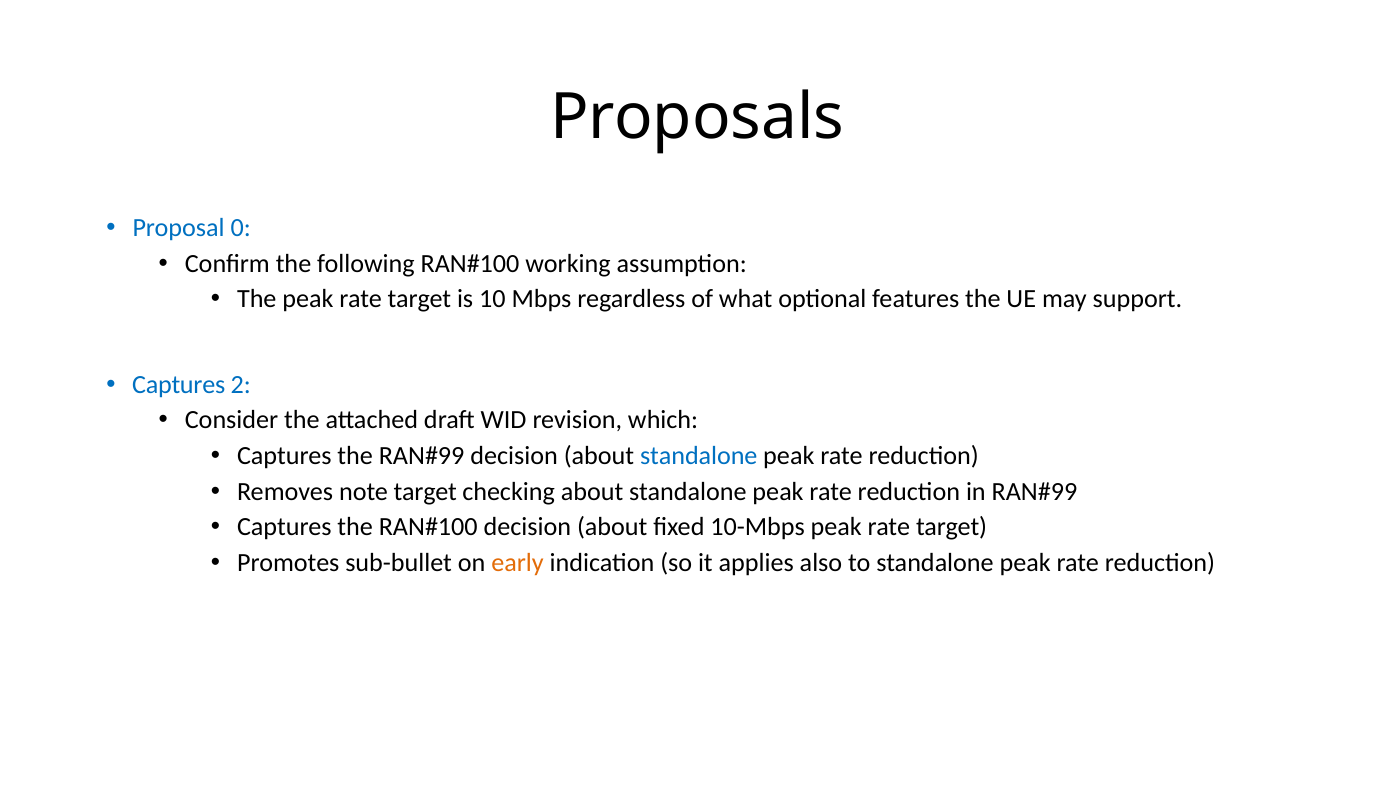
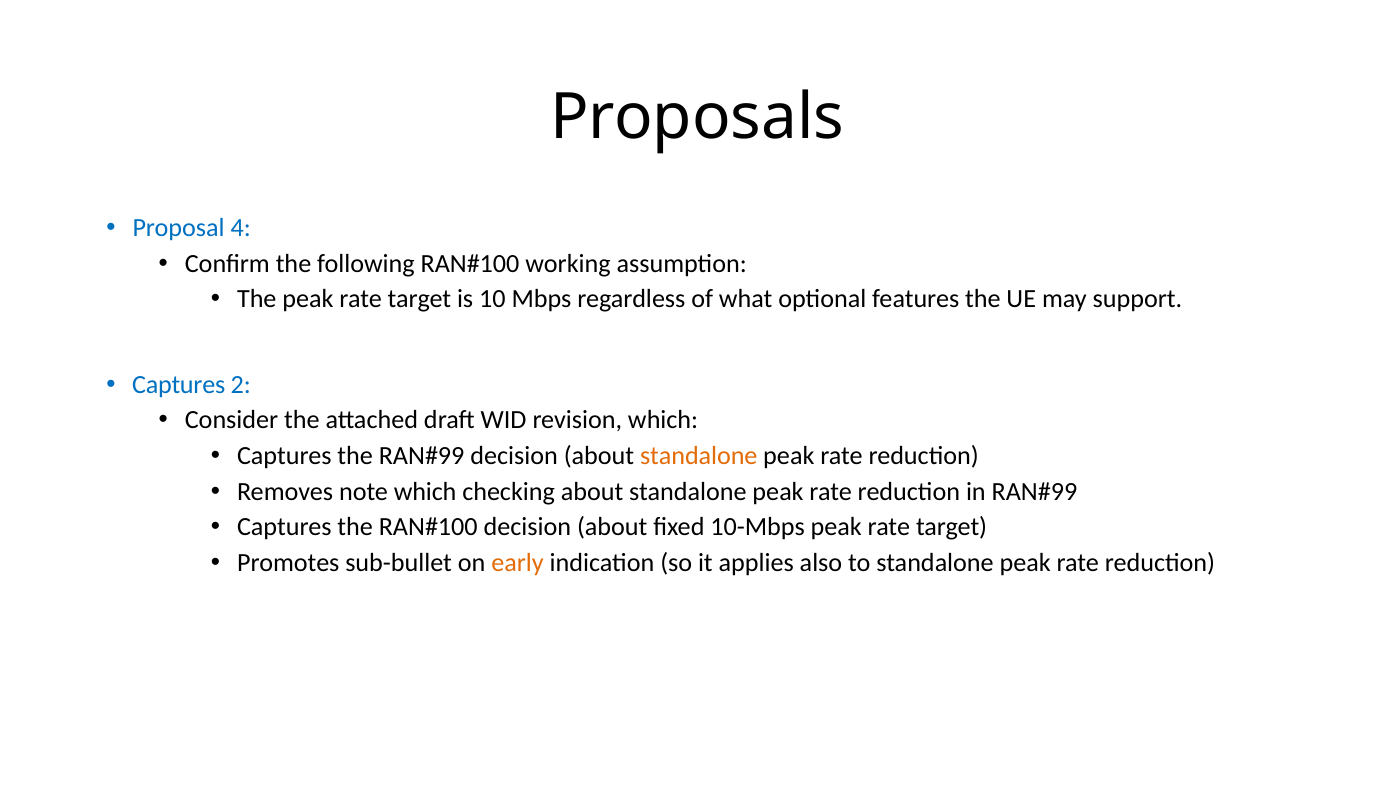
0: 0 -> 4
standalone at (699, 456) colour: blue -> orange
note target: target -> which
